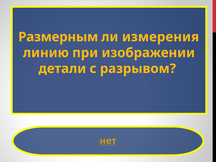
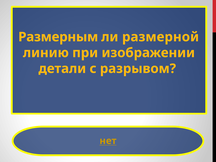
измерения: измерения -> размерной
